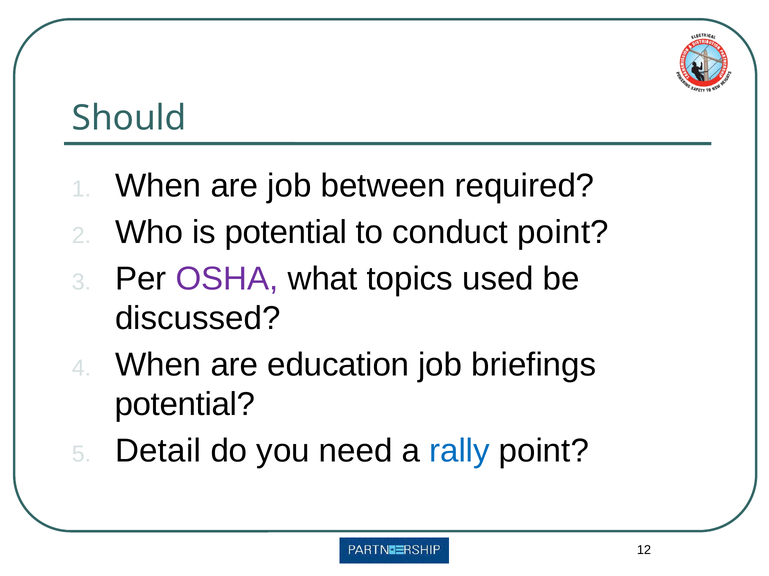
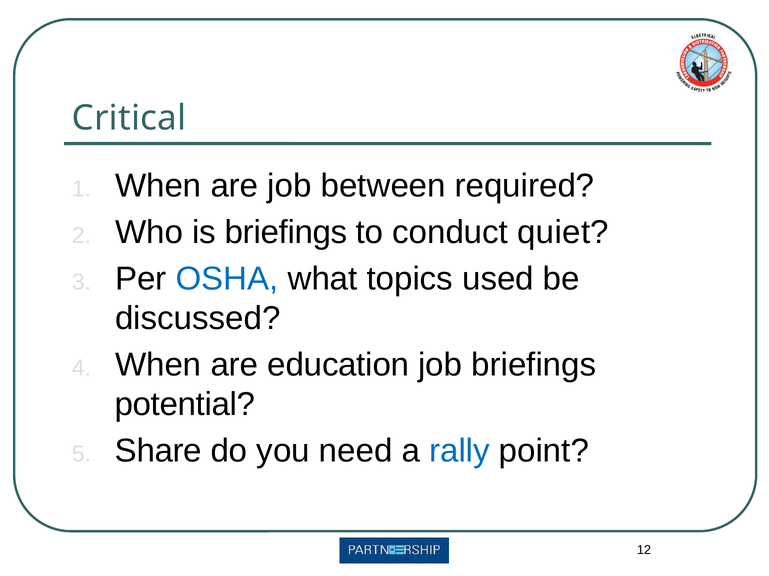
Should: Should -> Critical
is potential: potential -> briefings
conduct point: point -> quiet
OSHA colour: purple -> blue
Detail: Detail -> Share
